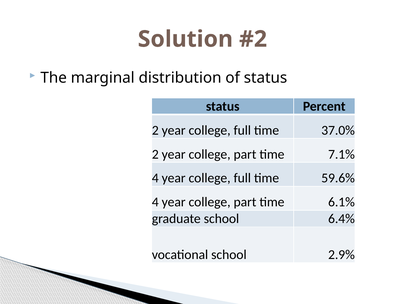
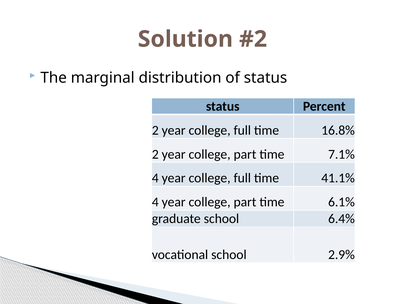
37.0%: 37.0% -> 16.8%
59.6%: 59.6% -> 41.1%
